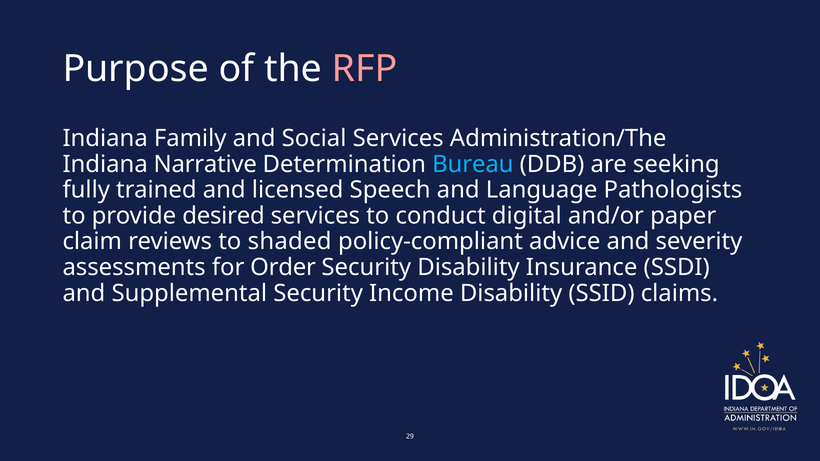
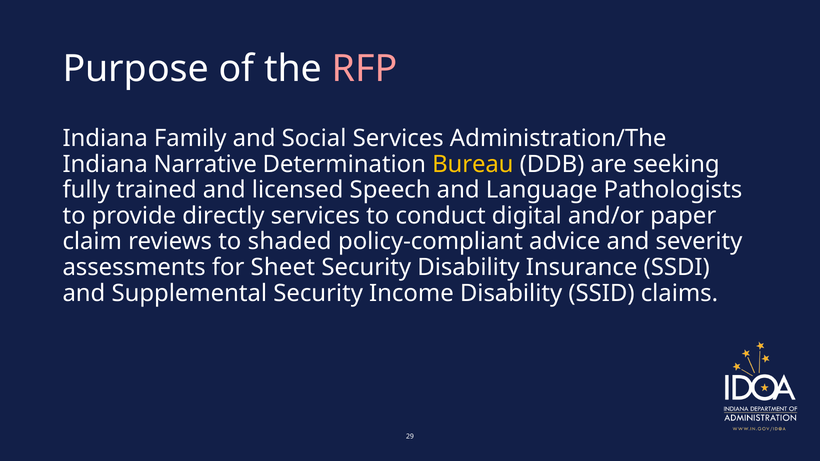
Bureau colour: light blue -> yellow
desired: desired -> directly
Order: Order -> Sheet
